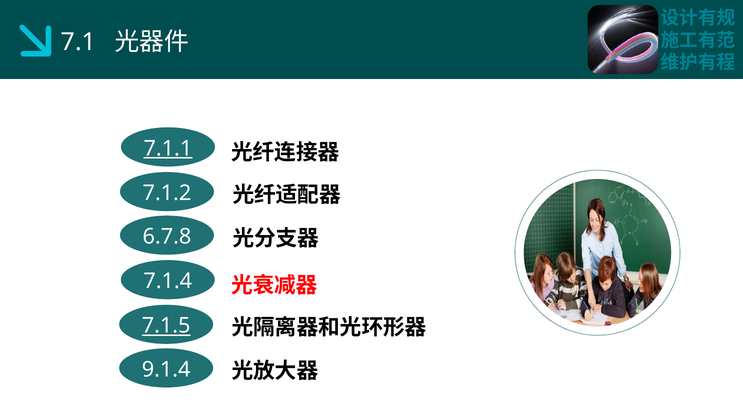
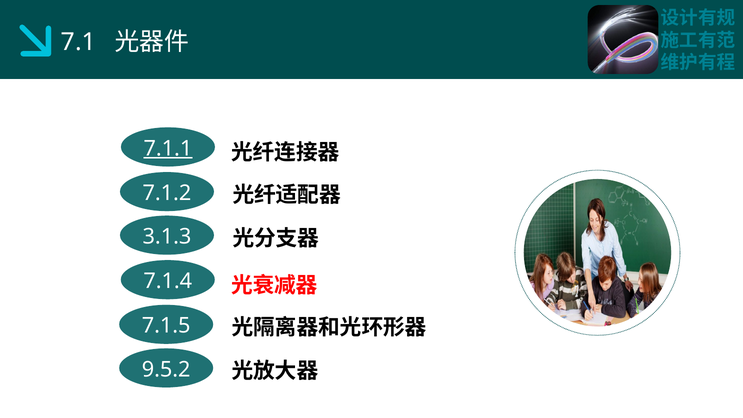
6.7.8: 6.7.8 -> 3.1.3
7.1.5 underline: present -> none
9.1.4: 9.1.4 -> 9.5.2
